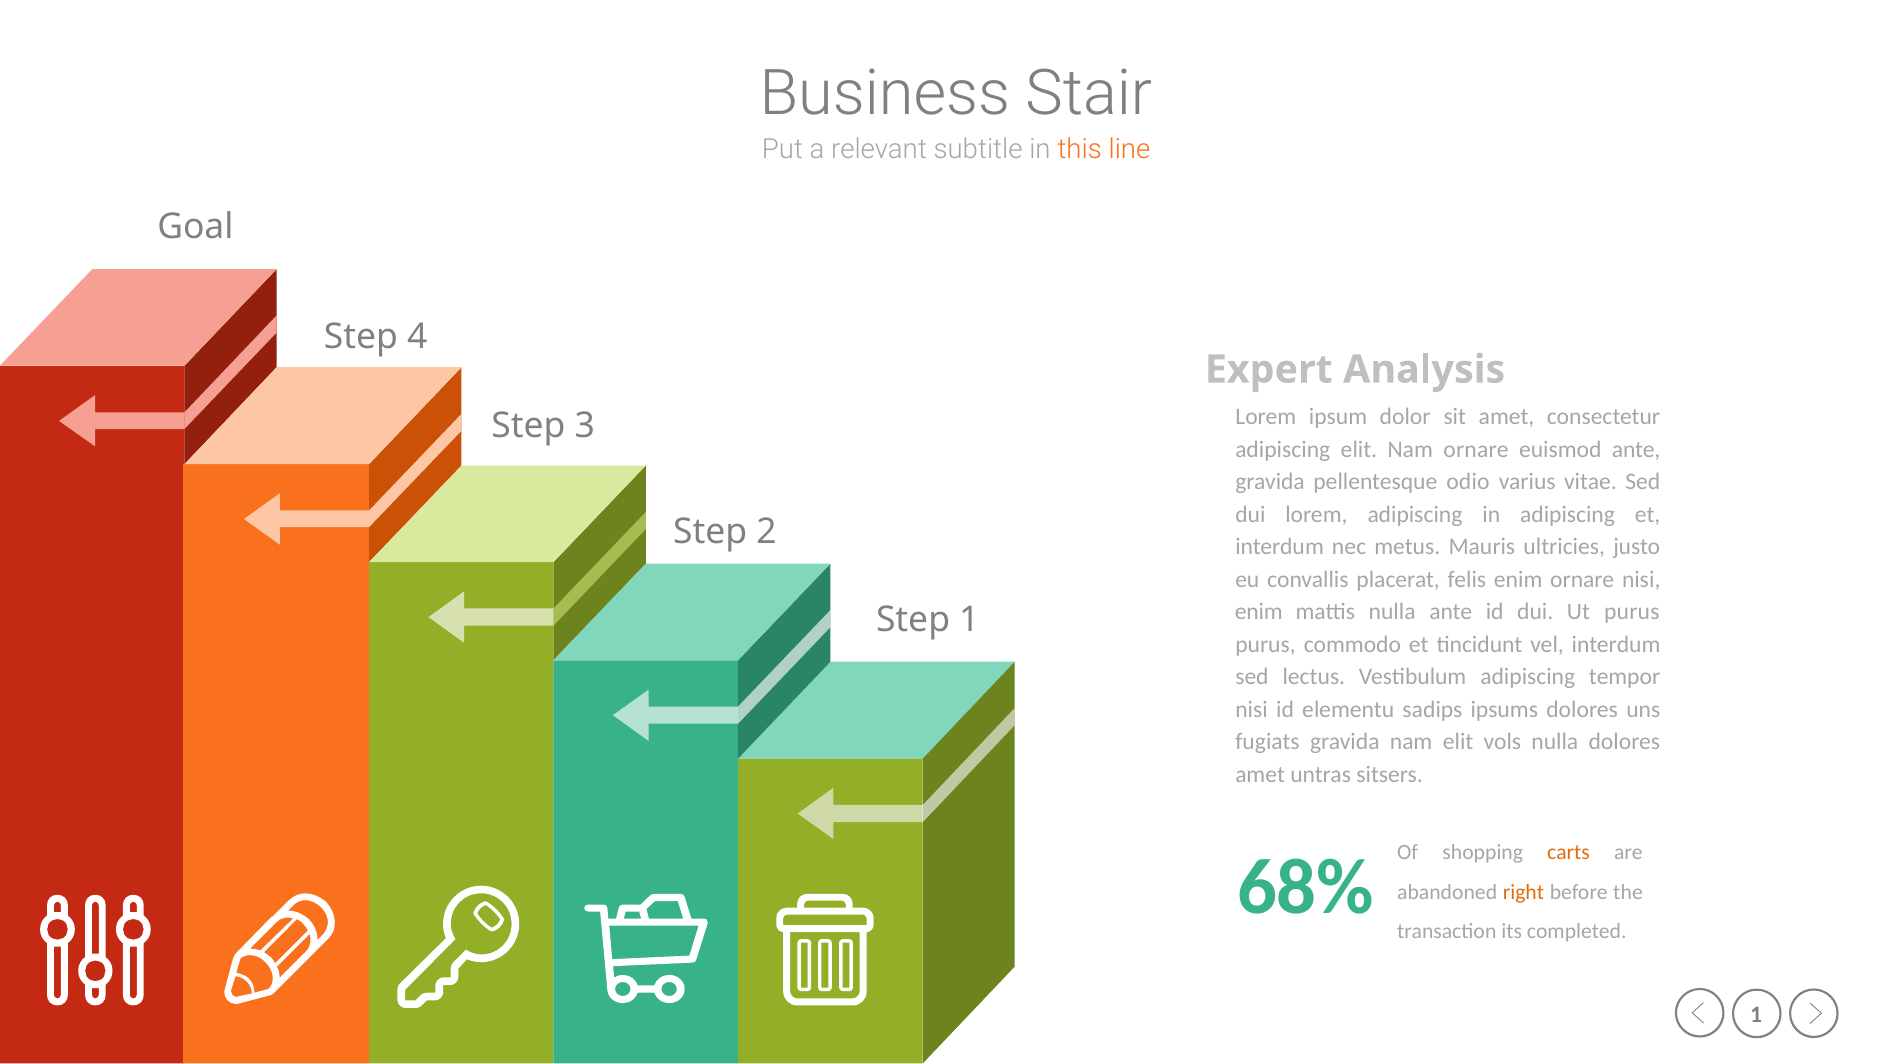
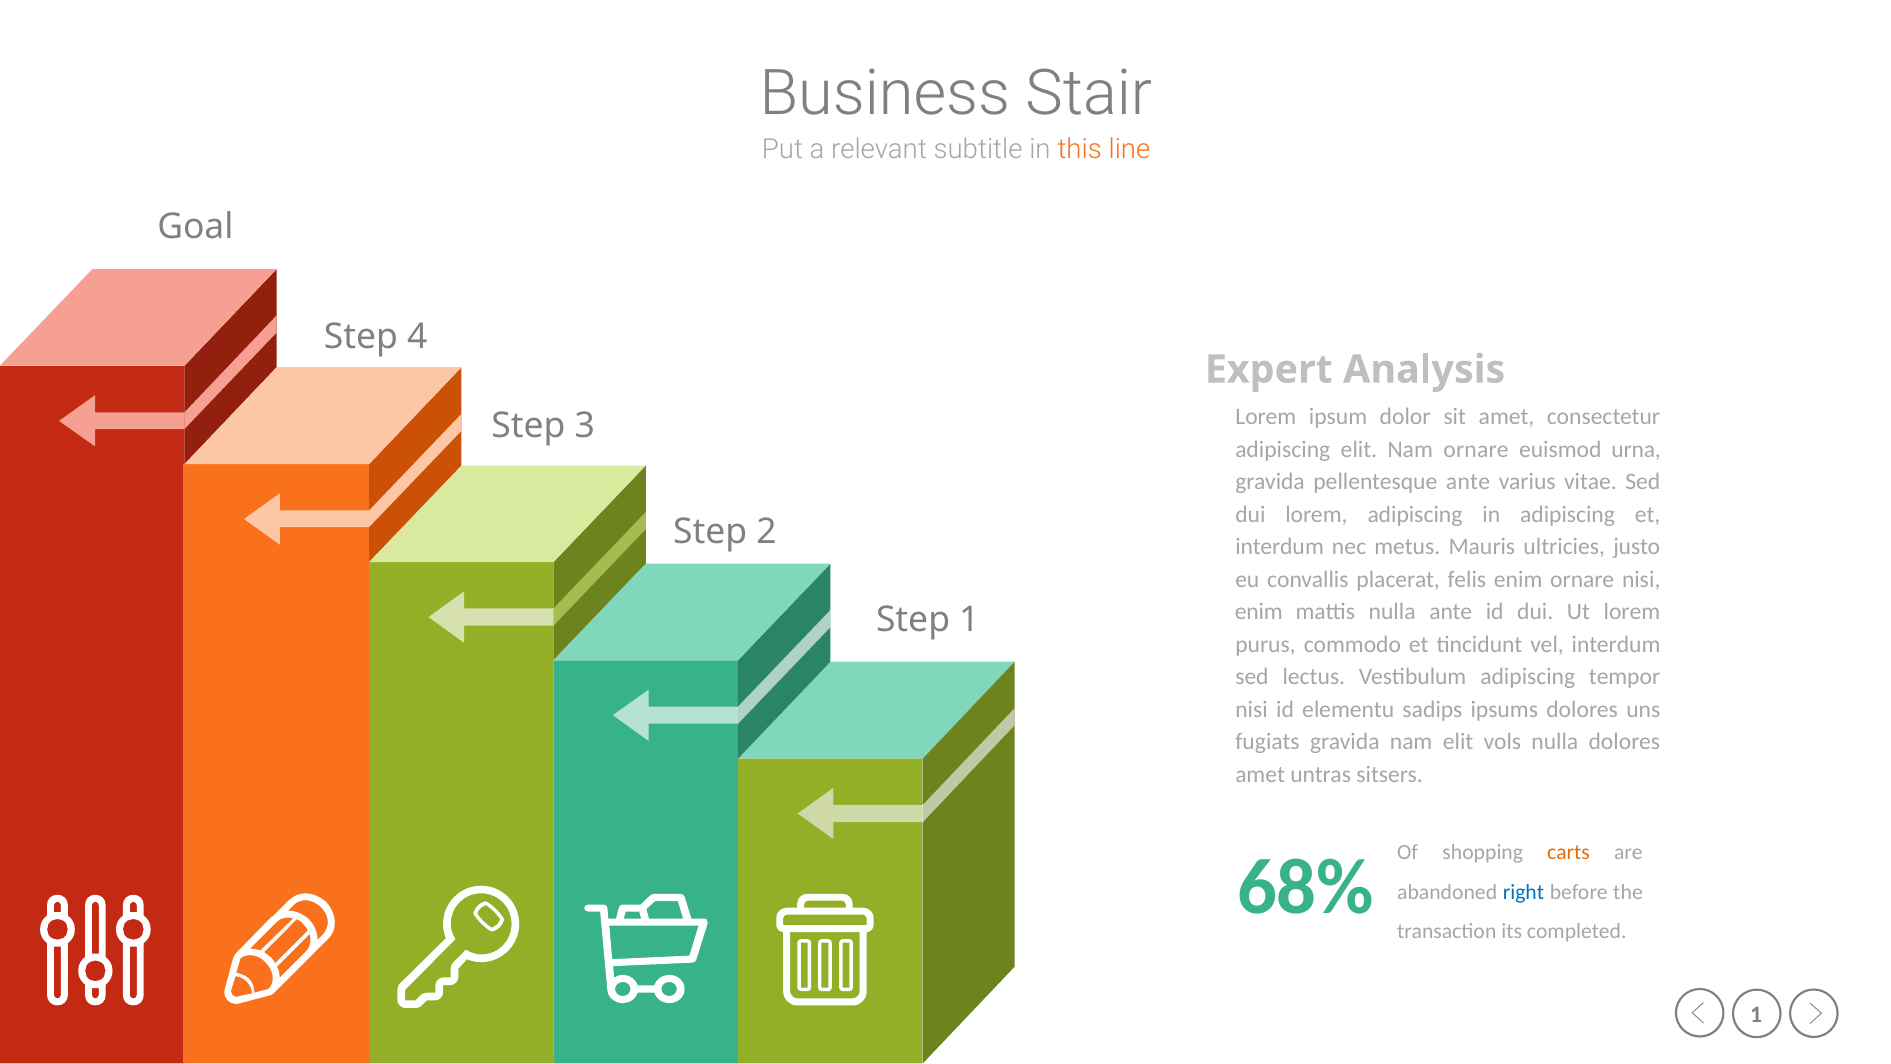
euismod ante: ante -> urna
pellentesque odio: odio -> ante
Ut purus: purus -> lorem
right colour: orange -> blue
